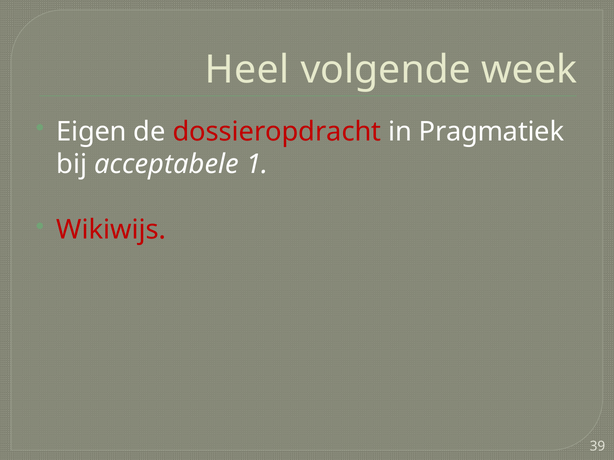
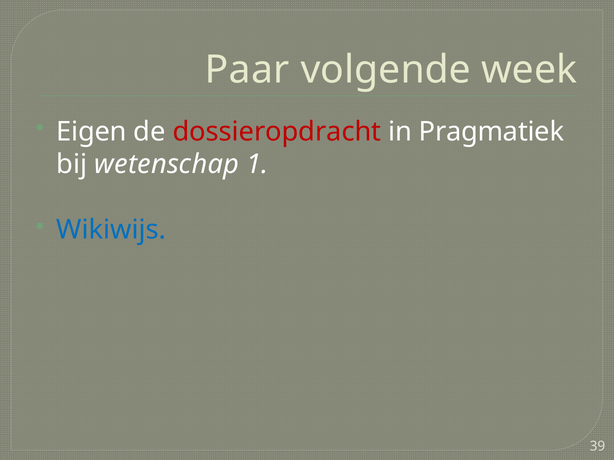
Heel: Heel -> Paar
acceptabele: acceptabele -> wetenschap
Wikiwijs colour: red -> blue
